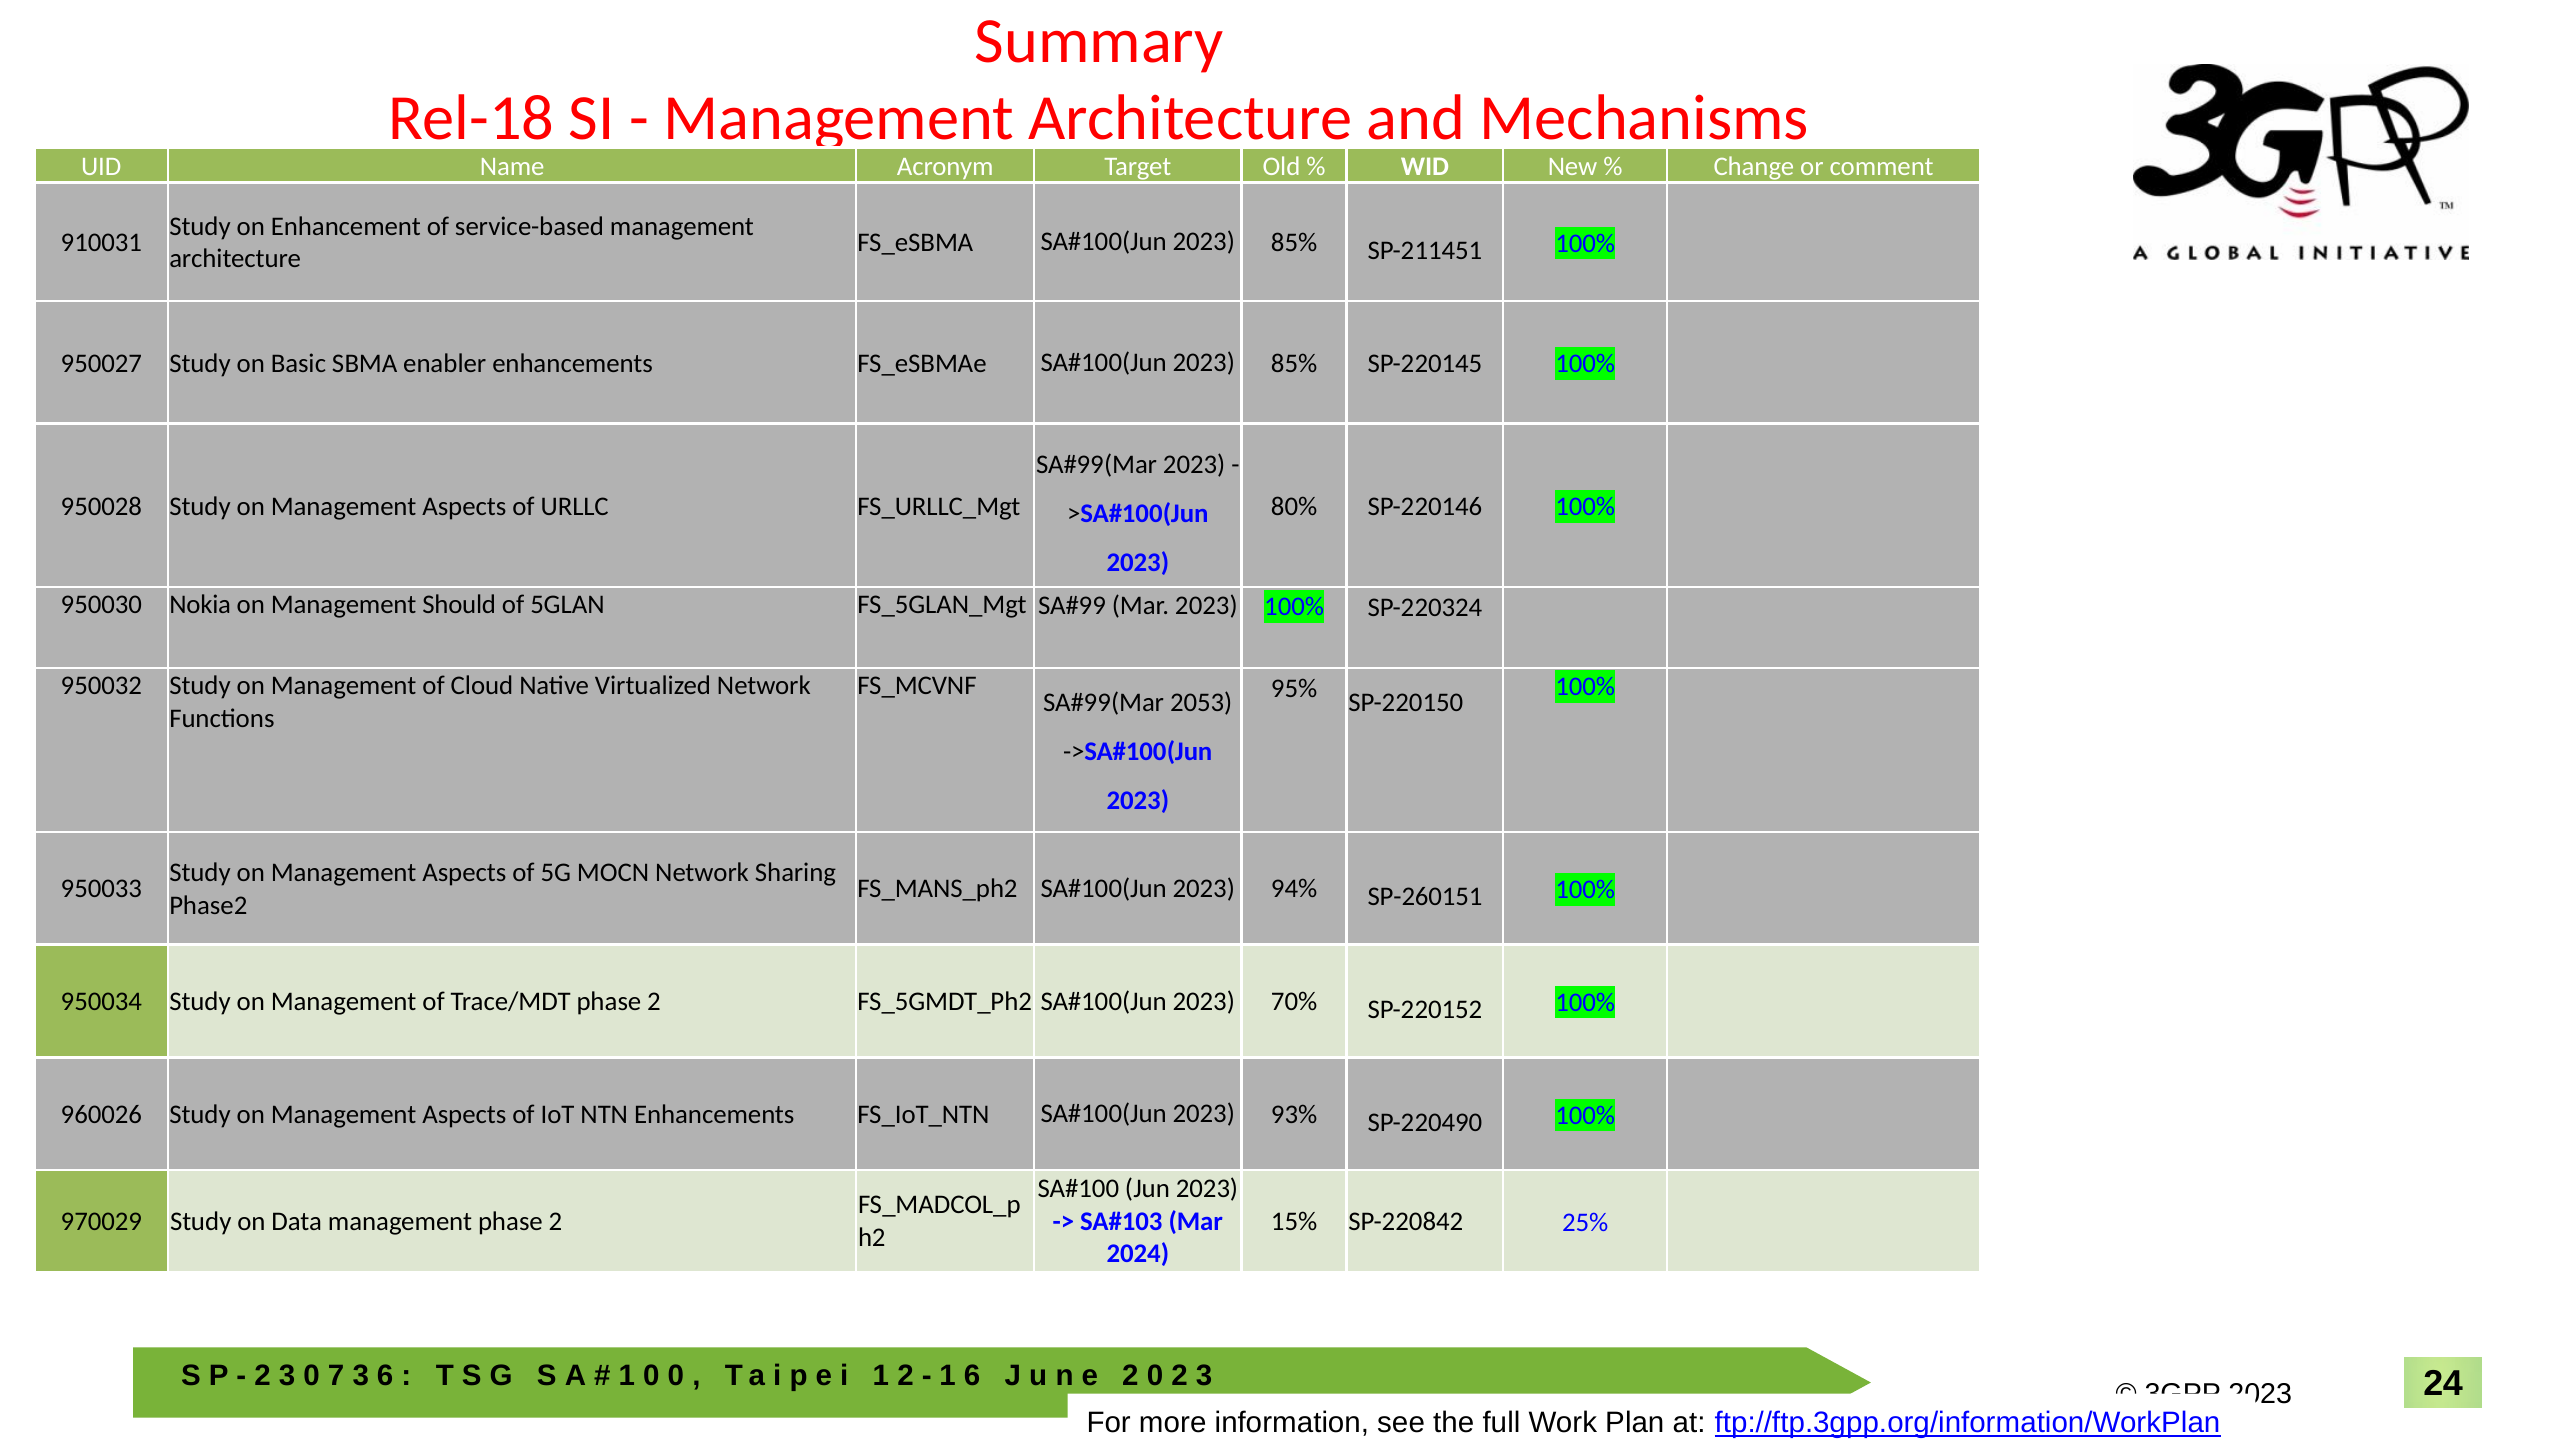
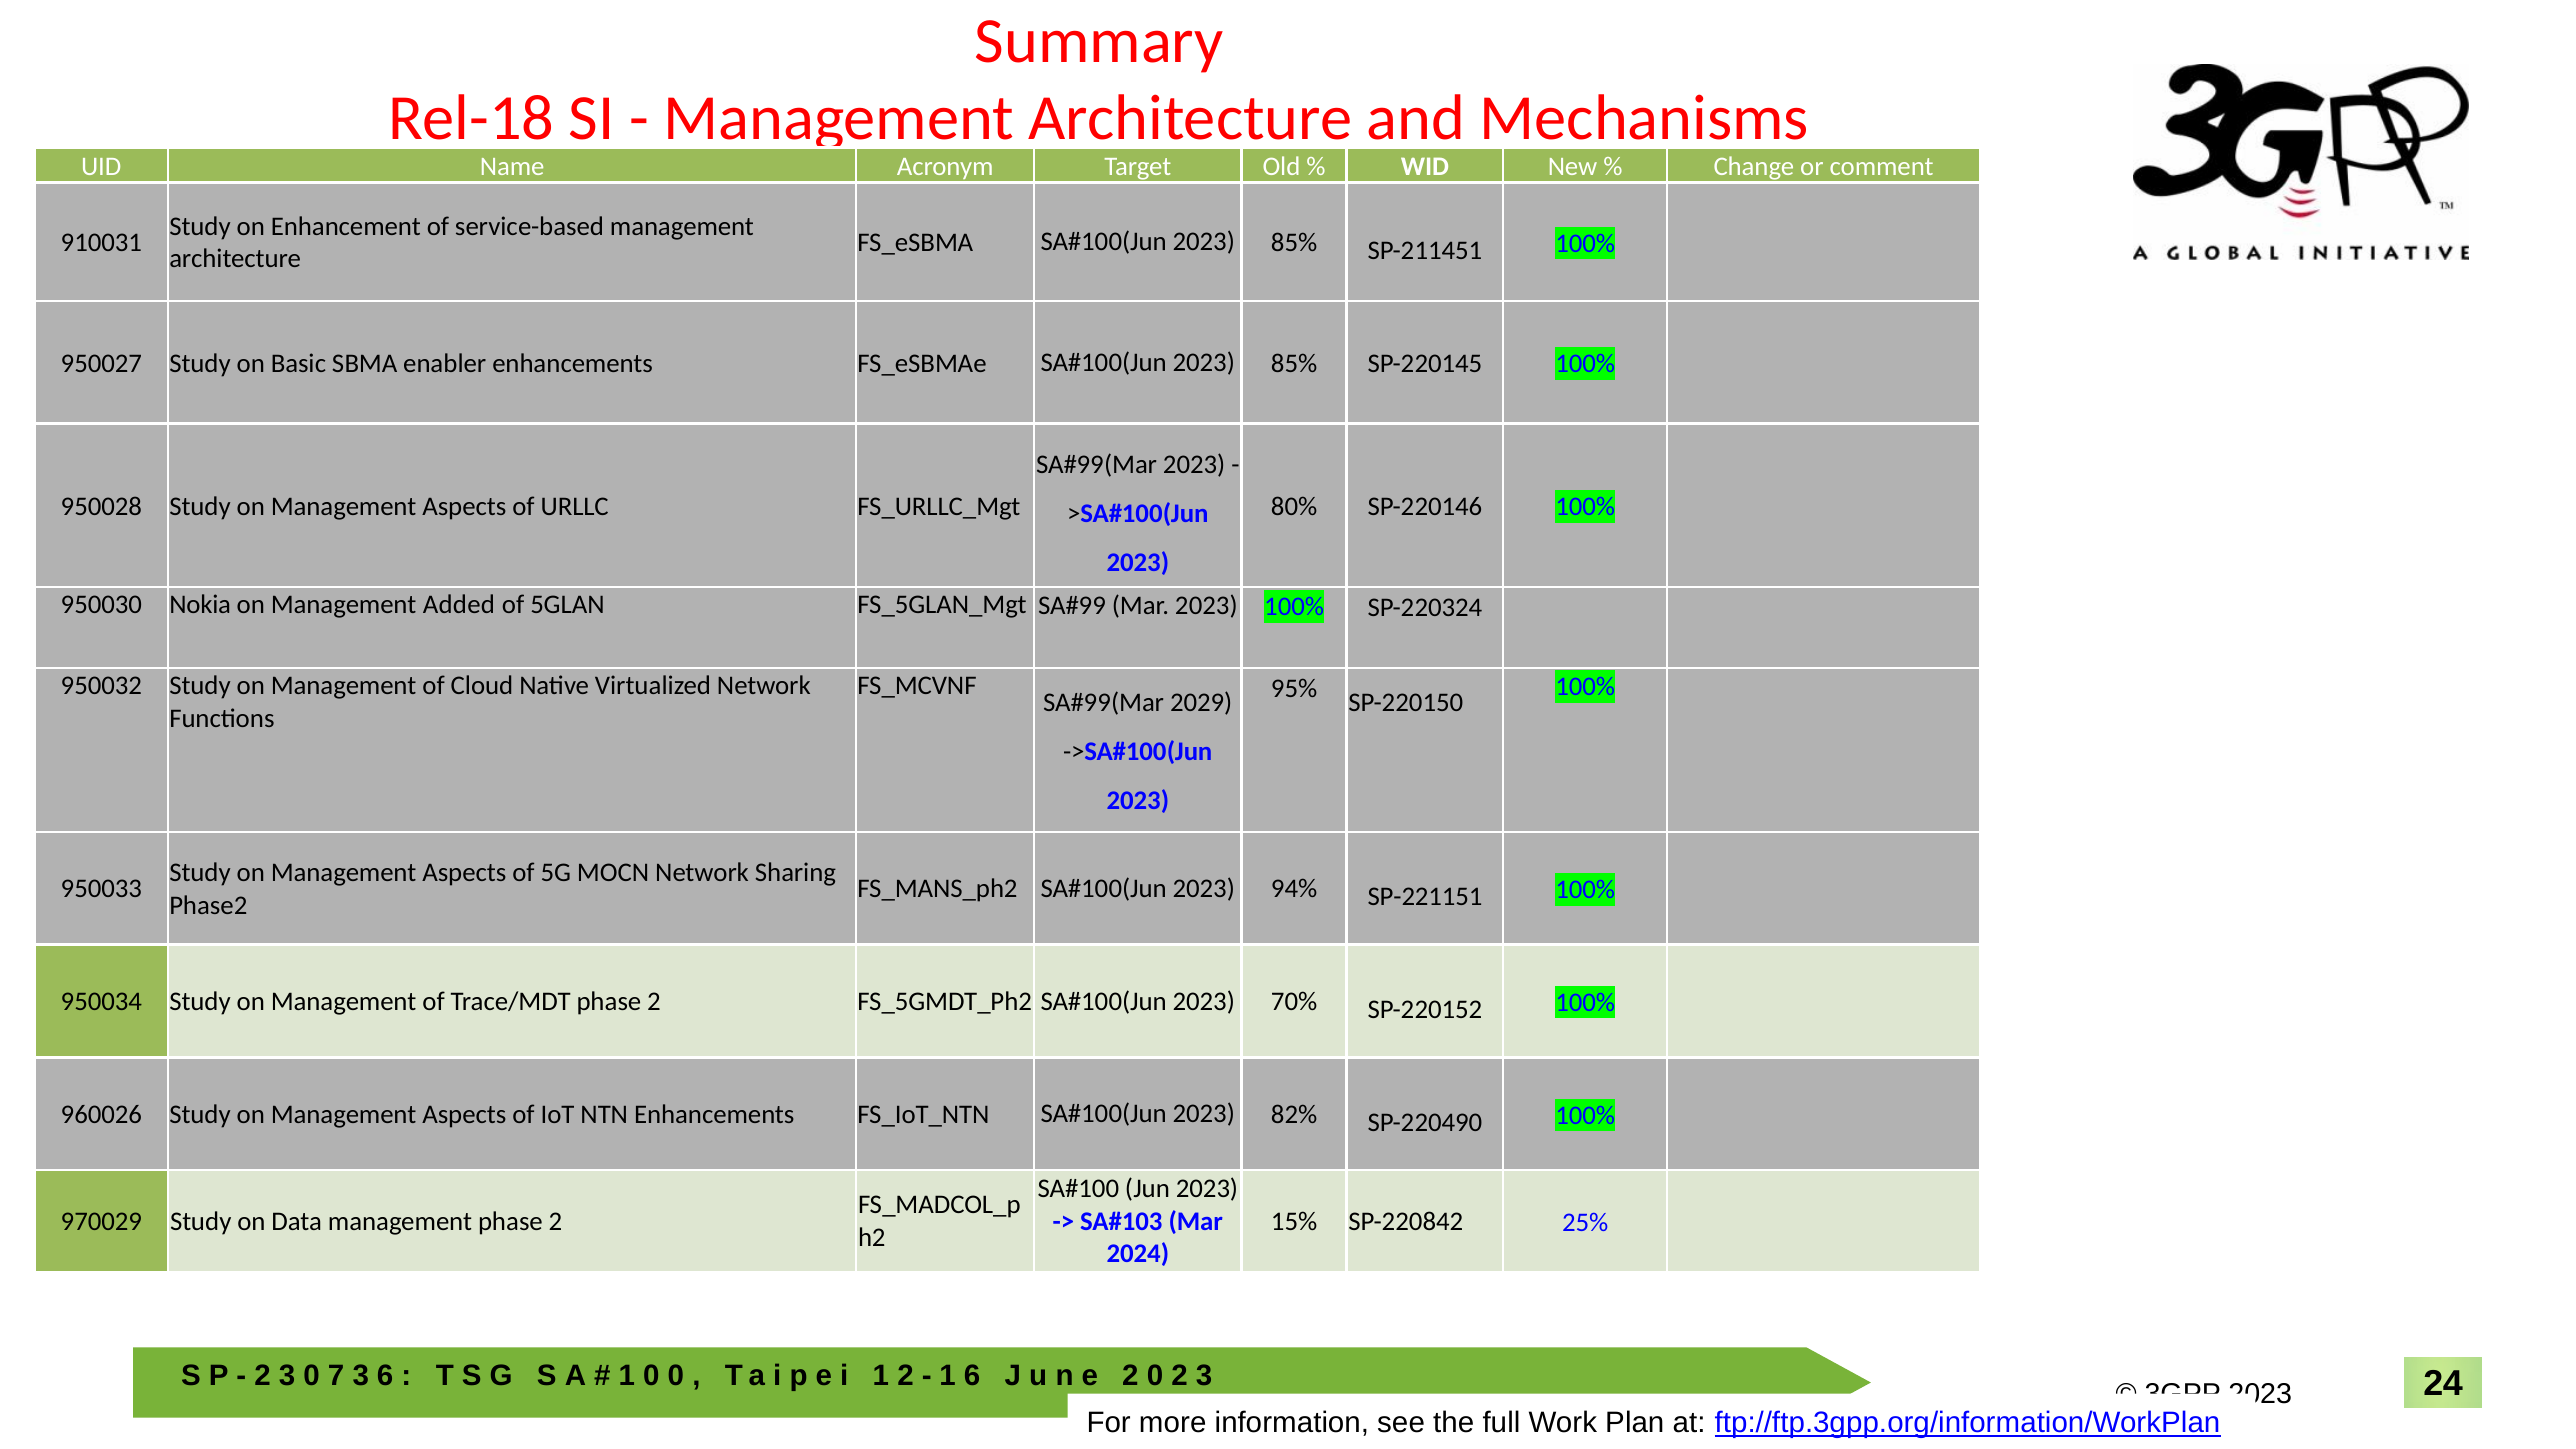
Should: Should -> Added
2053: 2053 -> 2029
SP-260151: SP-260151 -> SP-221151
93%: 93% -> 82%
